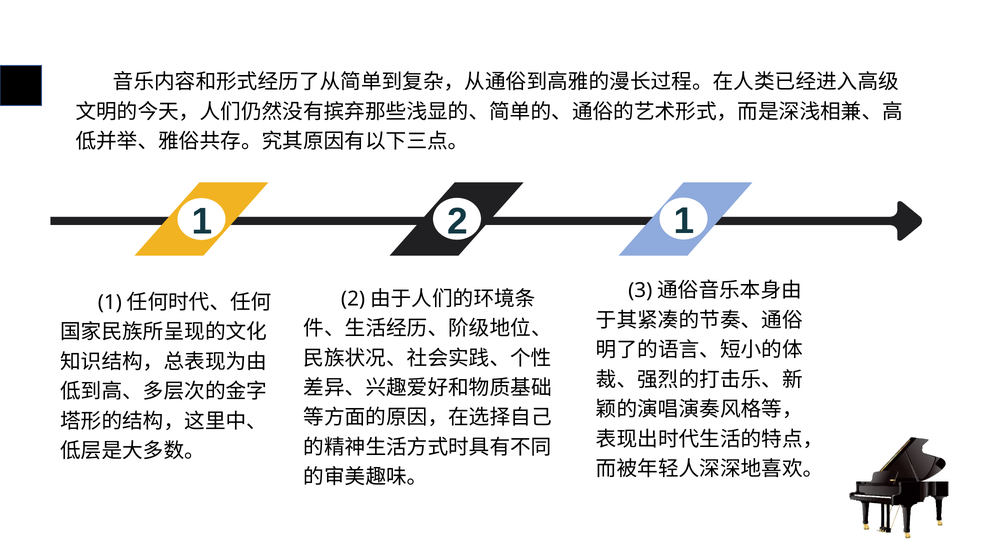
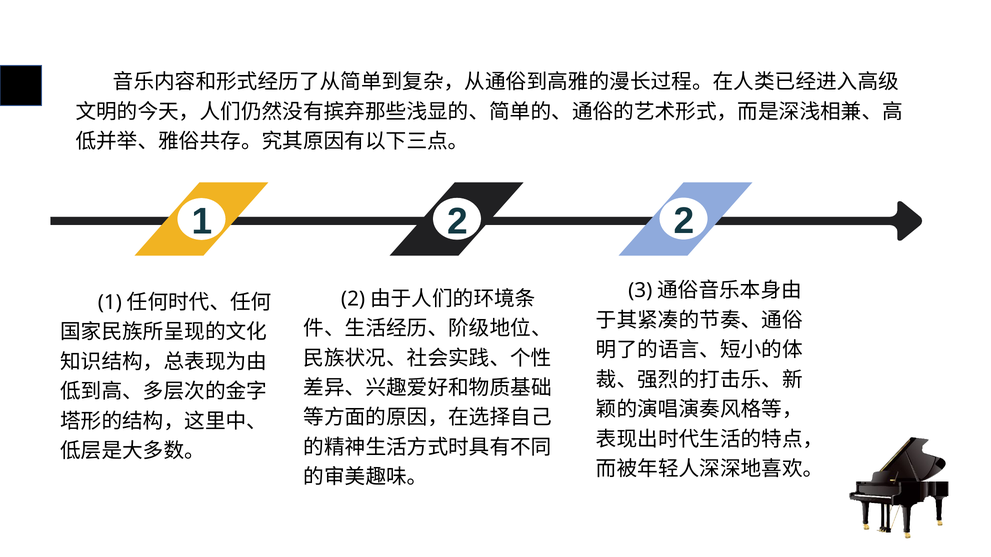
2 1: 1 -> 2
